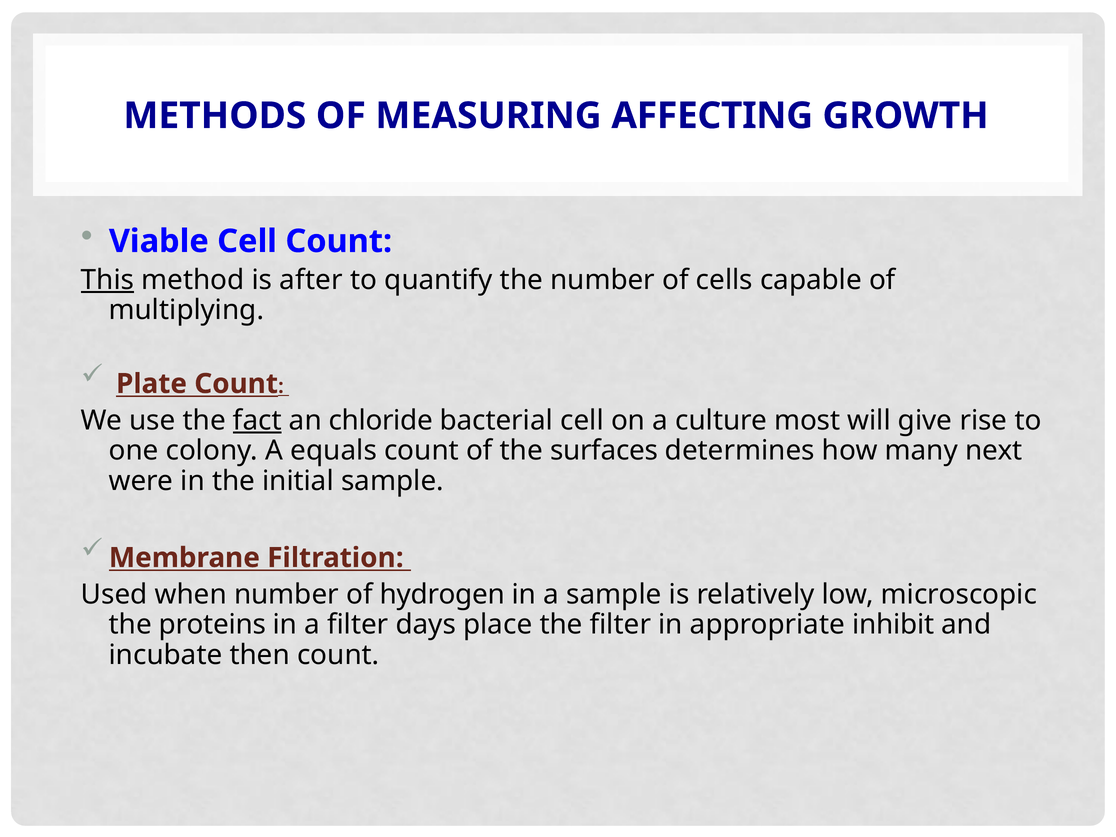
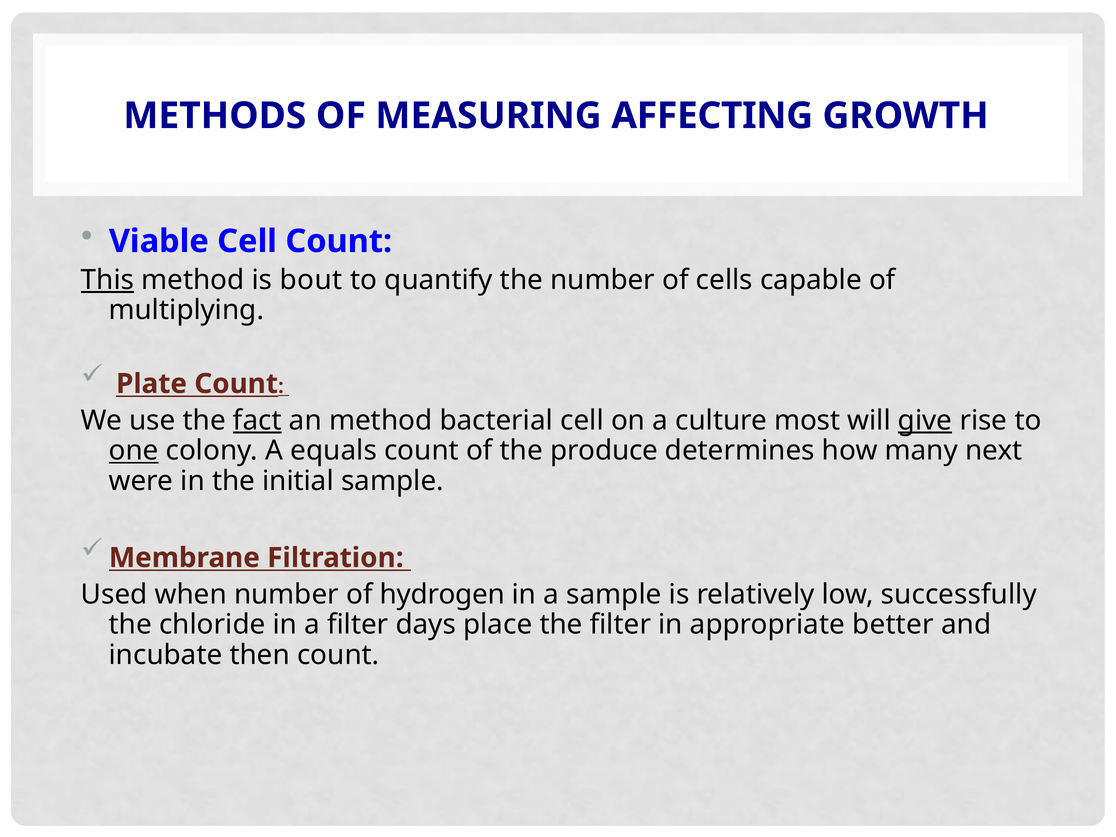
after: after -> bout
an chloride: chloride -> method
give underline: none -> present
one underline: none -> present
surfaces: surfaces -> produce
microscopic: microscopic -> successfully
proteins: proteins -> chloride
inhibit: inhibit -> better
